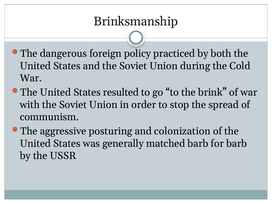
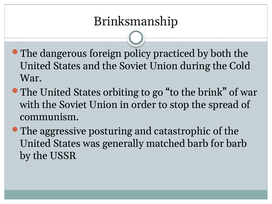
resulted: resulted -> orbiting
colonization: colonization -> catastrophic
